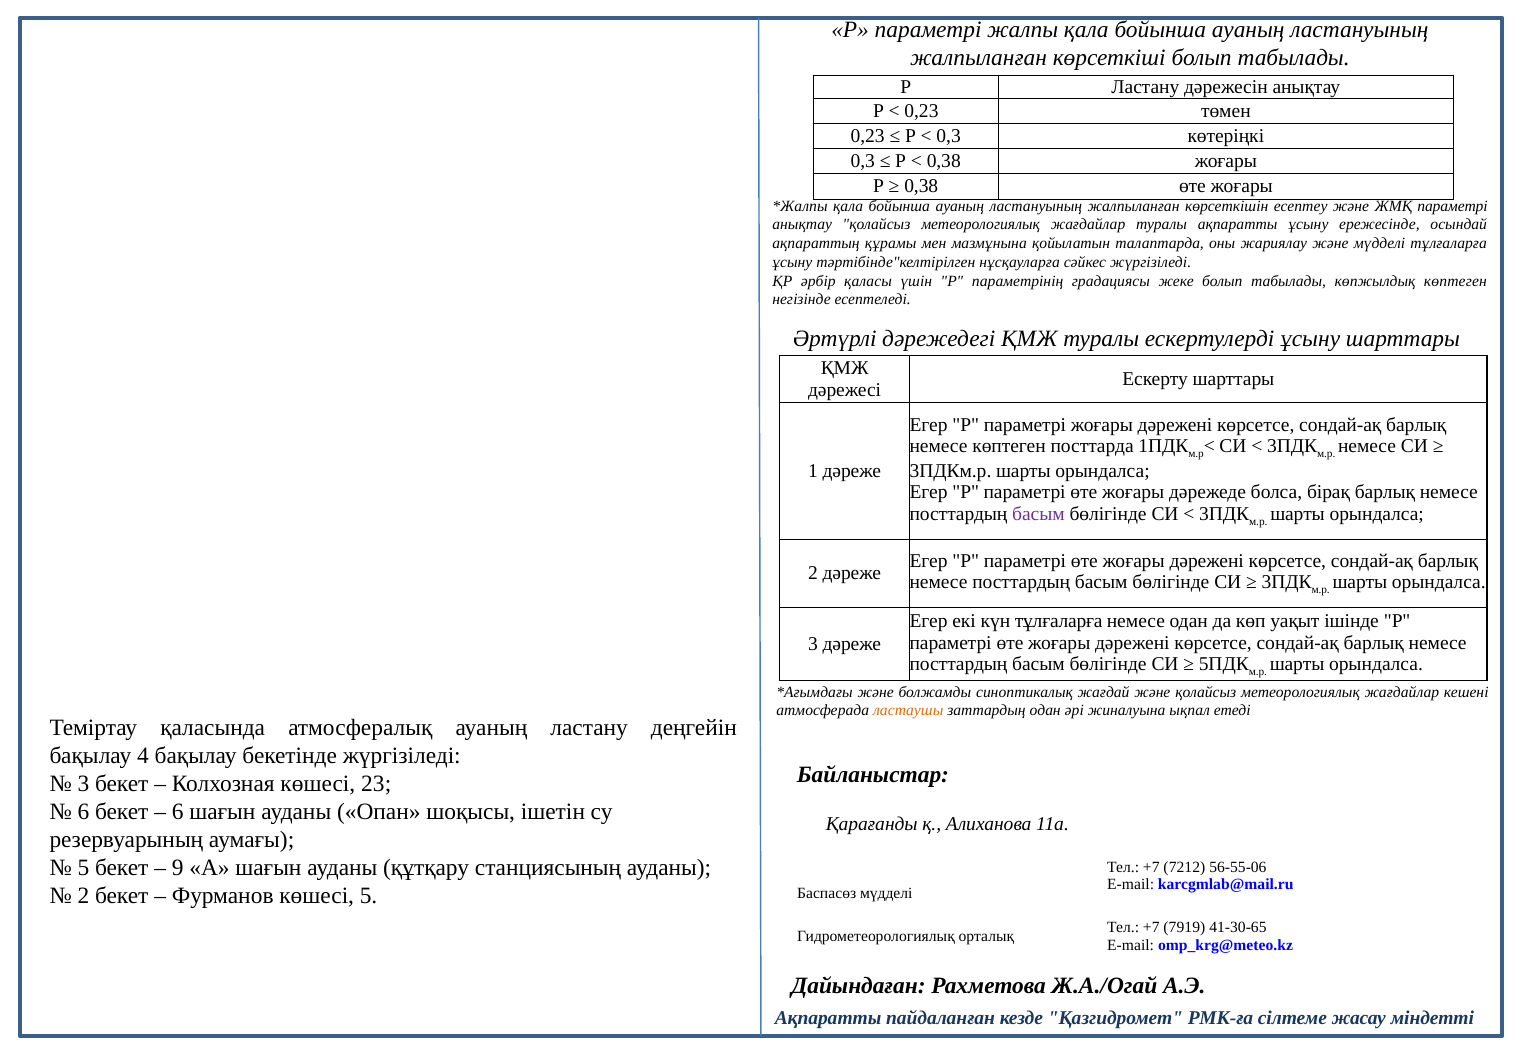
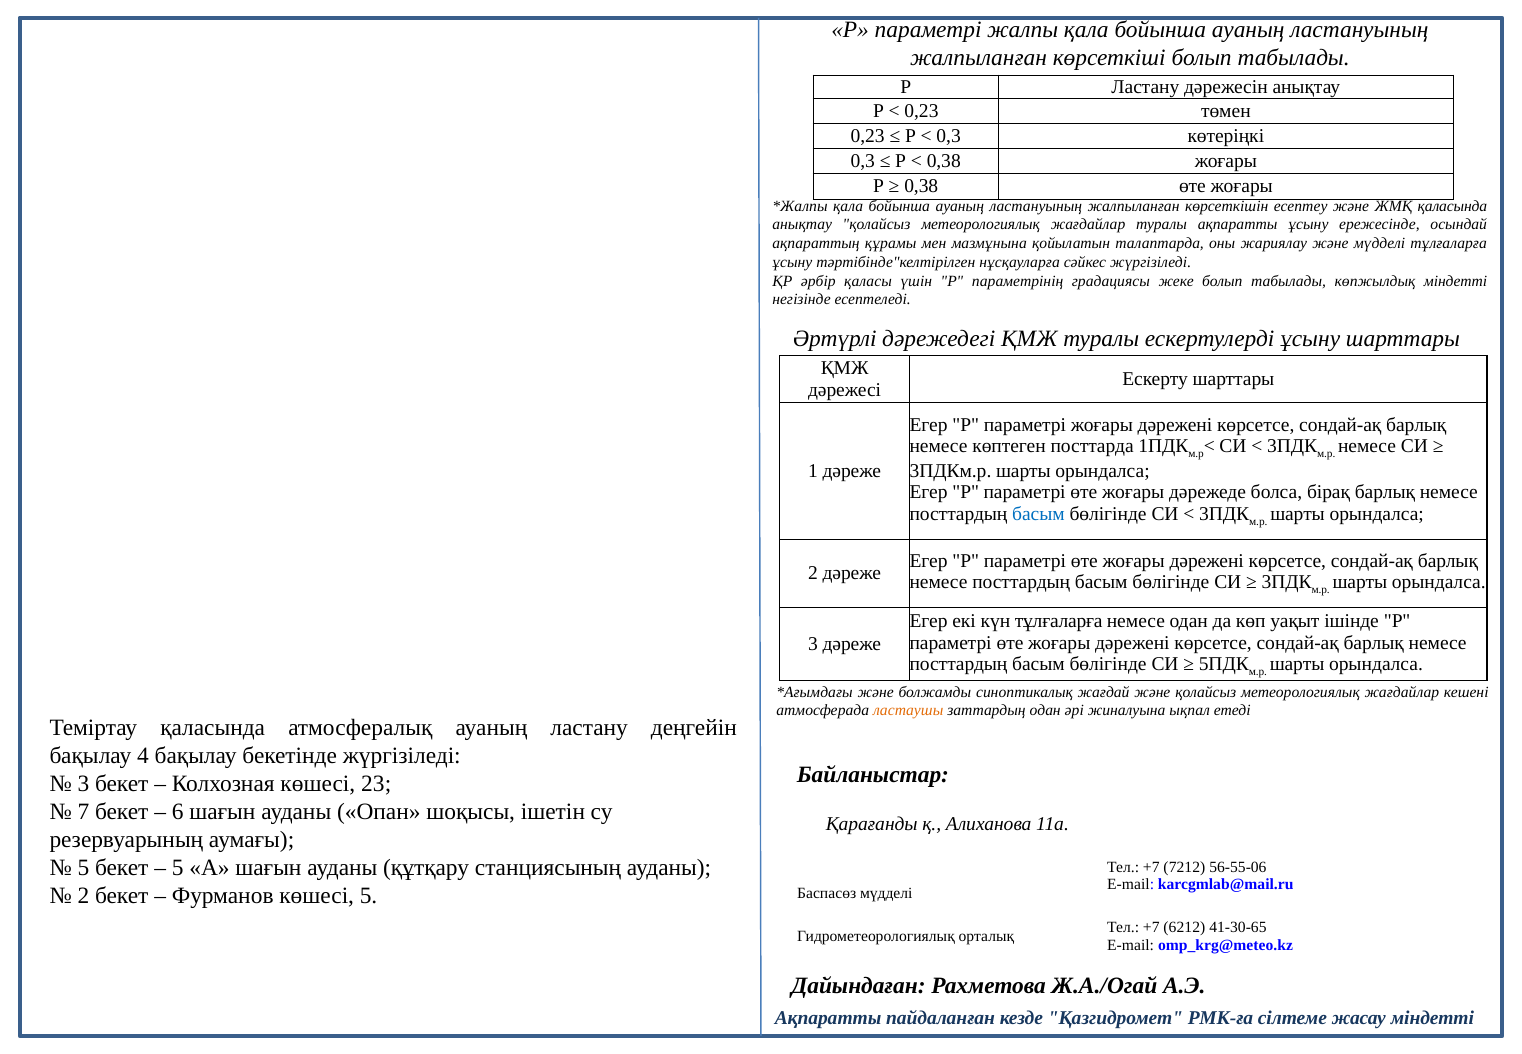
ЖМҚ параметрі: параметрі -> қаласында
көпжылдық көптеген: көптеген -> міндетті
басым at (1038, 514) colour: purple -> blue
6 at (83, 812): 6 -> 7
9 at (178, 868): 9 -> 5
7919: 7919 -> 6212
